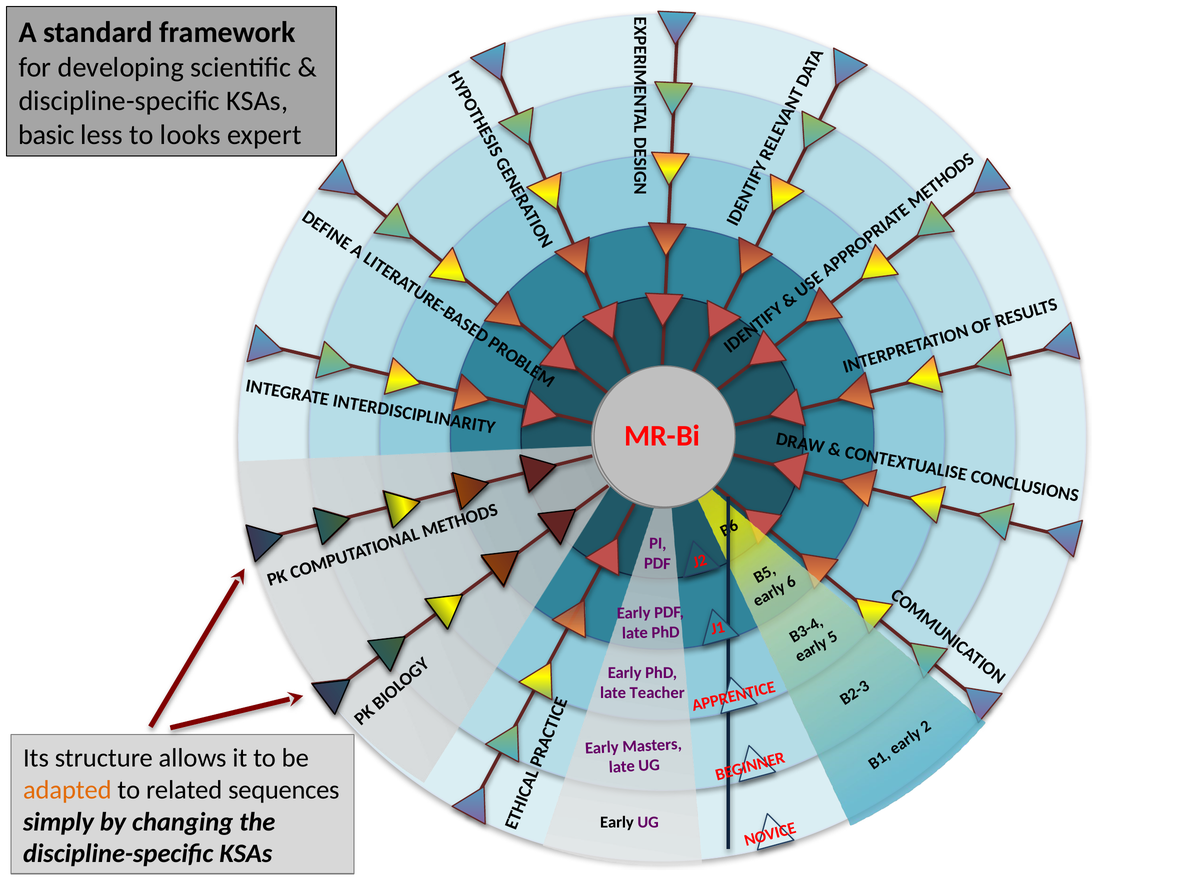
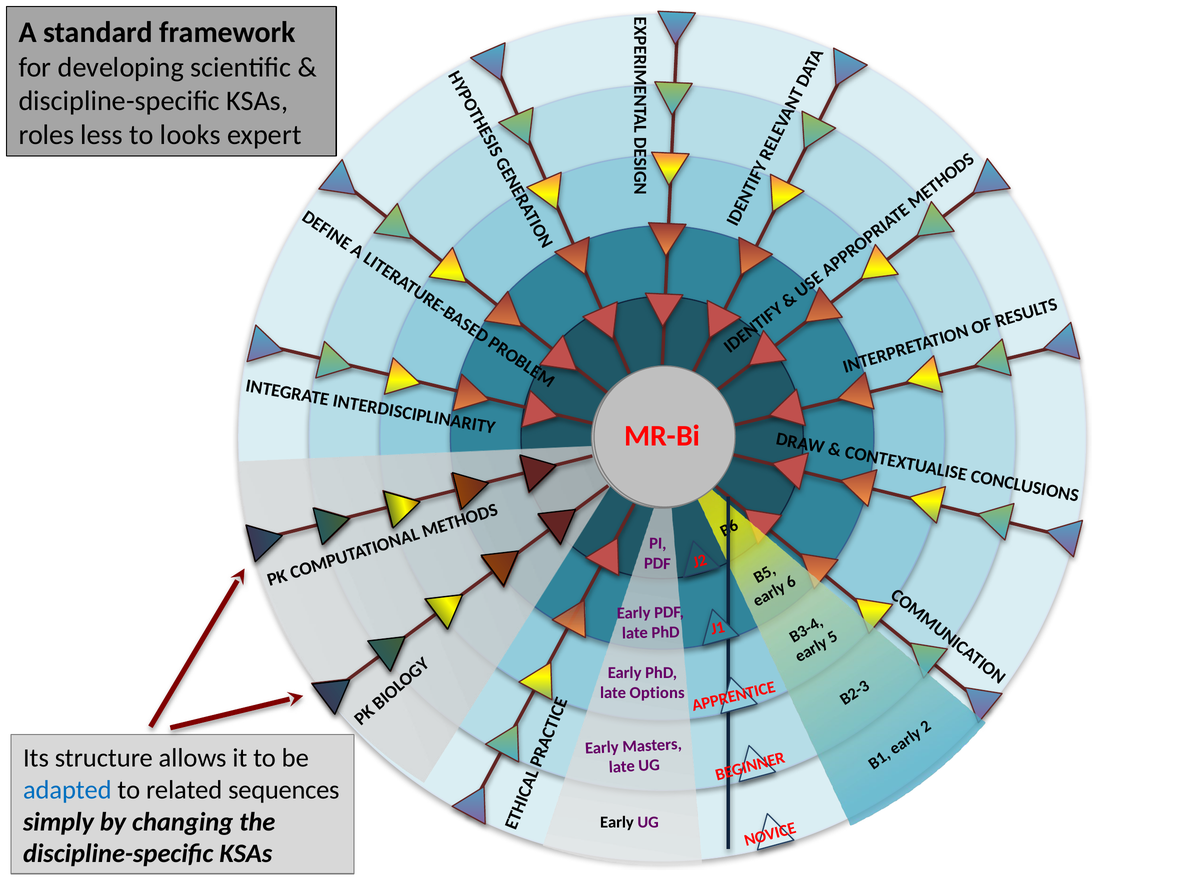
basic: basic -> roles
Teacher: Teacher -> Options
adapted colour: orange -> blue
